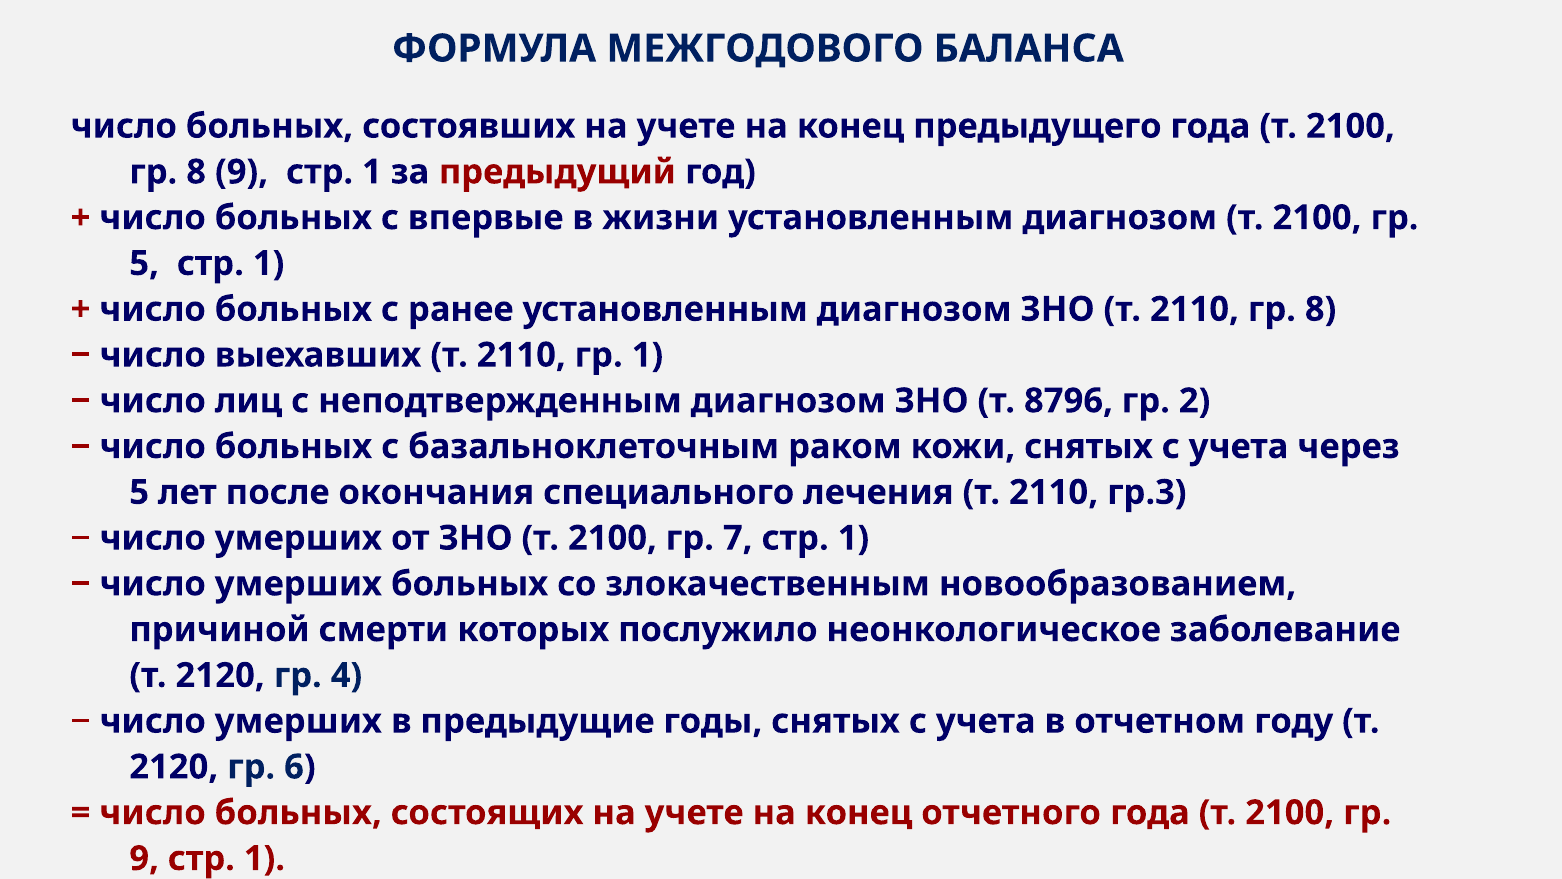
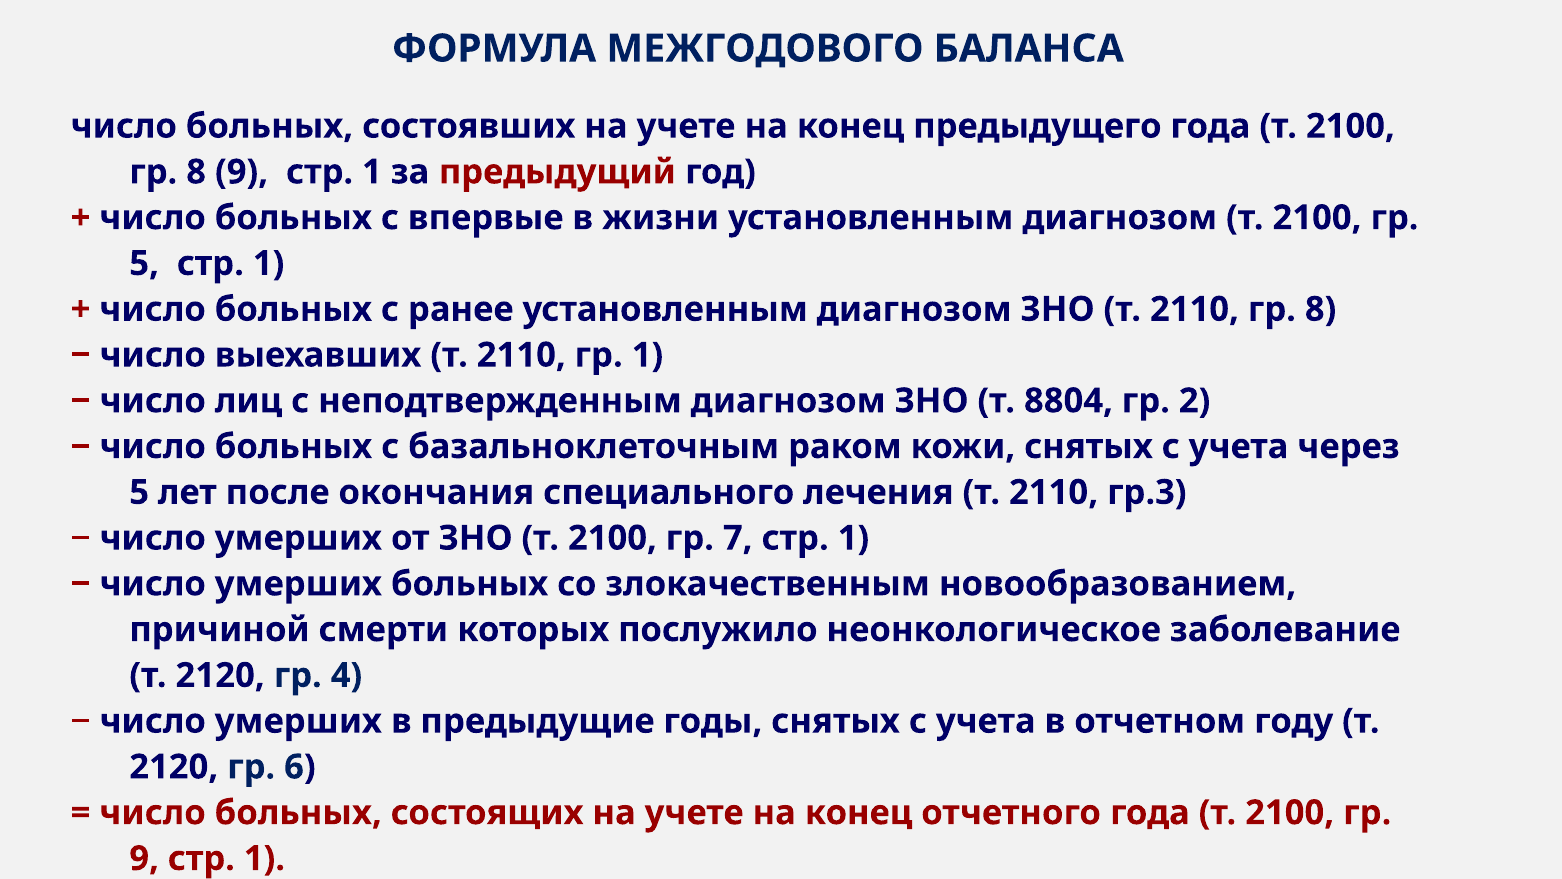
8796: 8796 -> 8804
